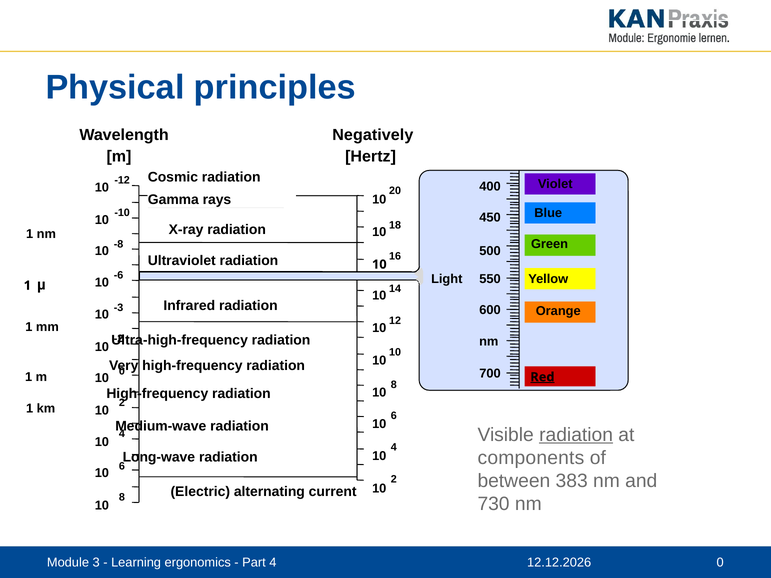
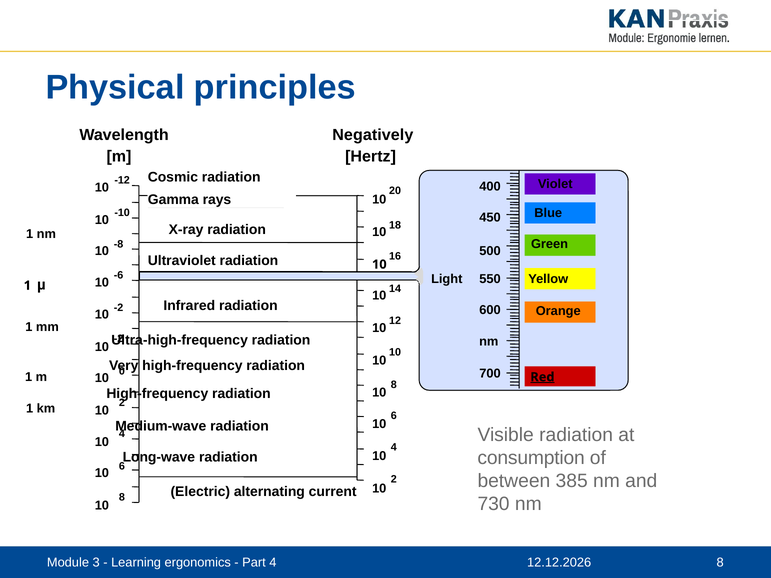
-3 at (119, 308): -3 -> -2
radiation at (576, 435) underline: present -> none
components: components -> consumption
383: 383 -> 385
4 0: 0 -> 8
